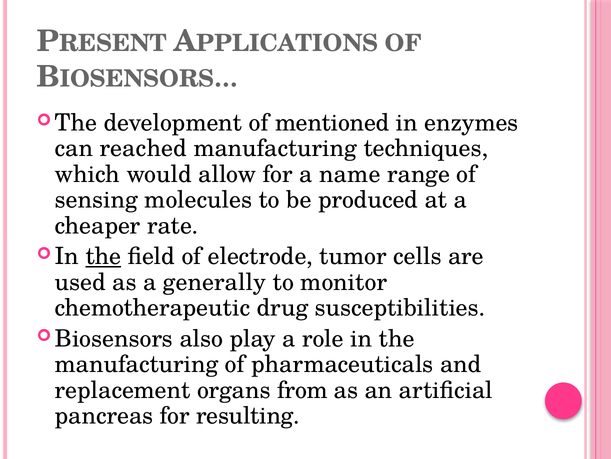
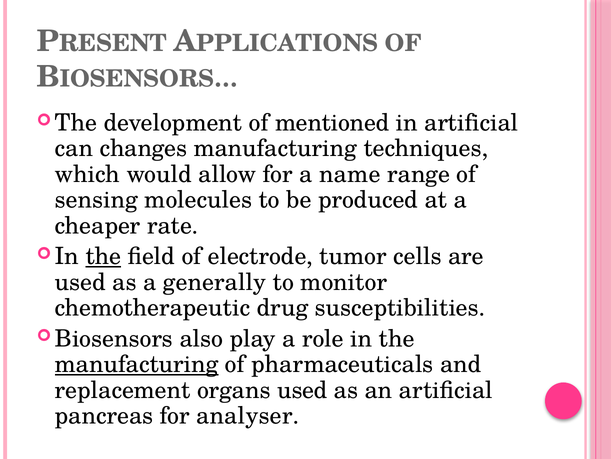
in enzymes: enzymes -> artificial
reached: reached -> changes
manufacturing at (137, 364) underline: none -> present
organs from: from -> used
resulting: resulting -> analyser
